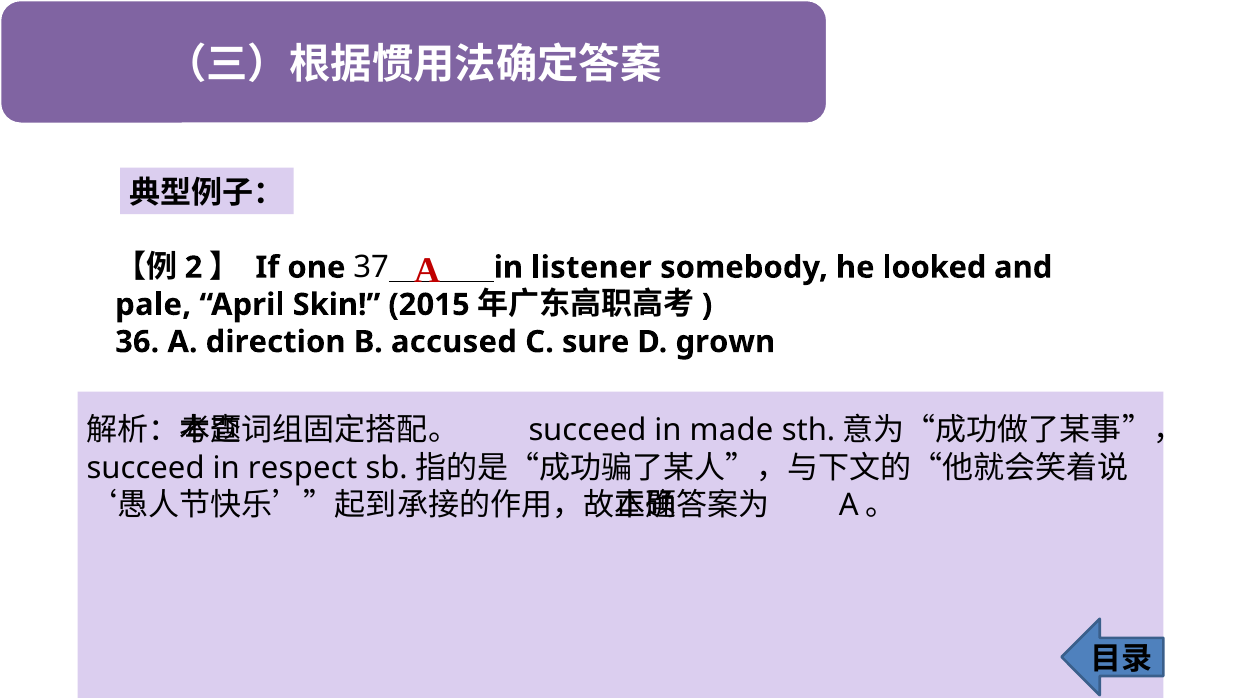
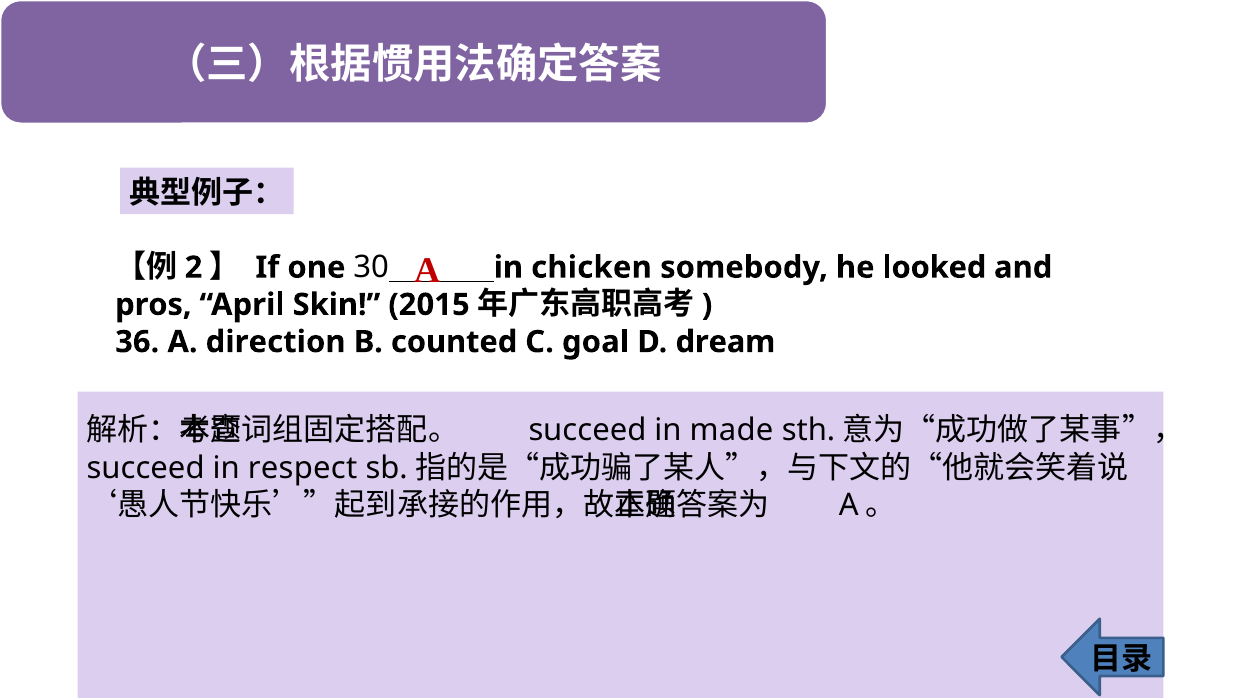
37: 37 -> 30
listener: listener -> chicken
pale: pale -> pros
accused: accused -> counted
sure: sure -> goal
grown: grown -> dream
